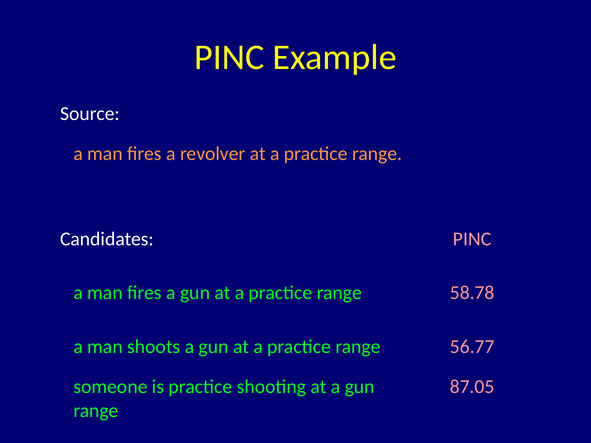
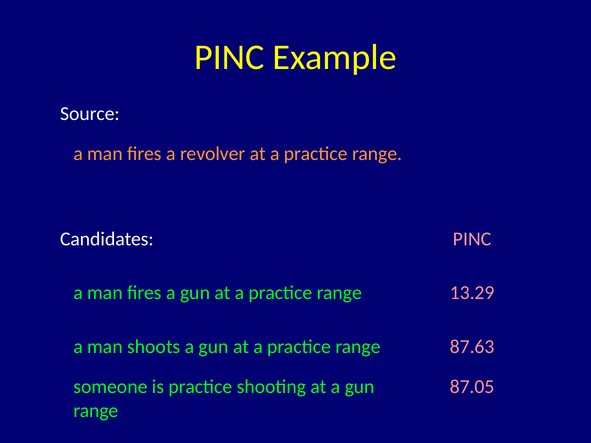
58.78: 58.78 -> 13.29
56.77: 56.77 -> 87.63
